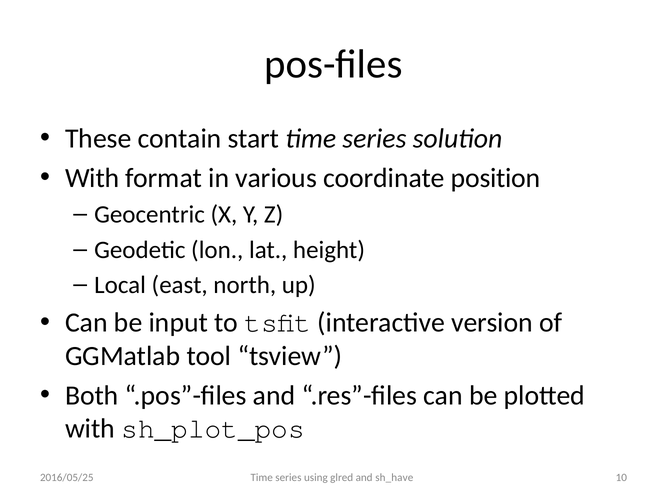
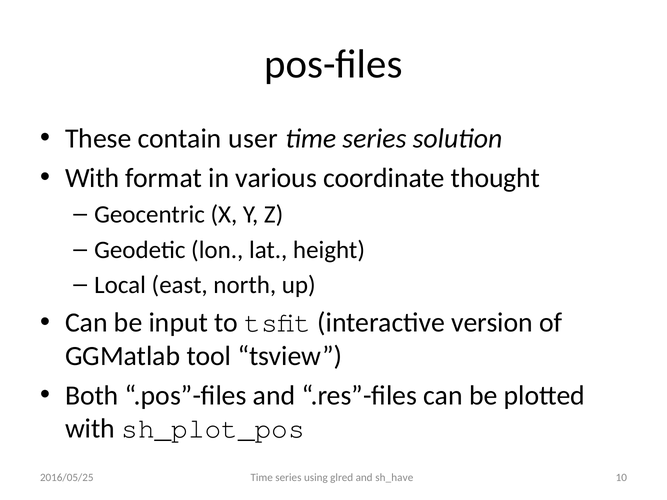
start: start -> user
position: position -> thought
